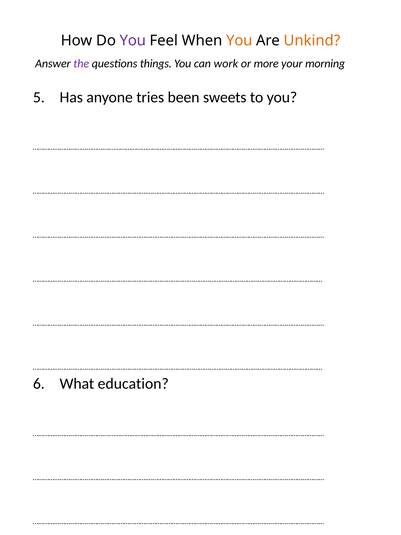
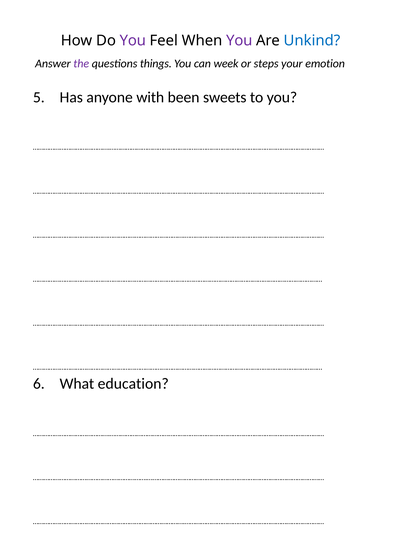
You at (239, 41) colour: orange -> purple
Unkind colour: orange -> blue
work: work -> week
more: more -> steps
morning: morning -> emotion
tries: tries -> with
